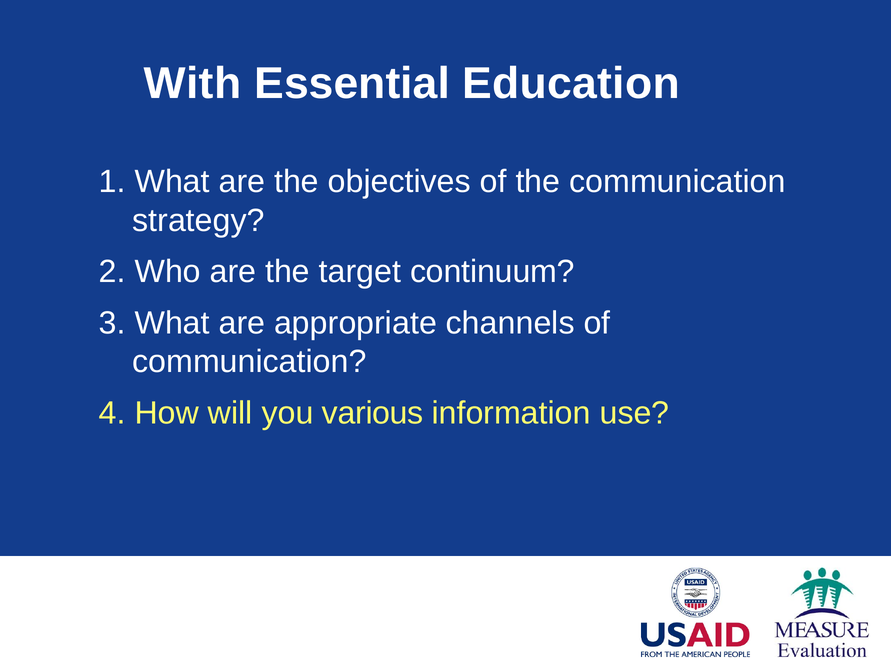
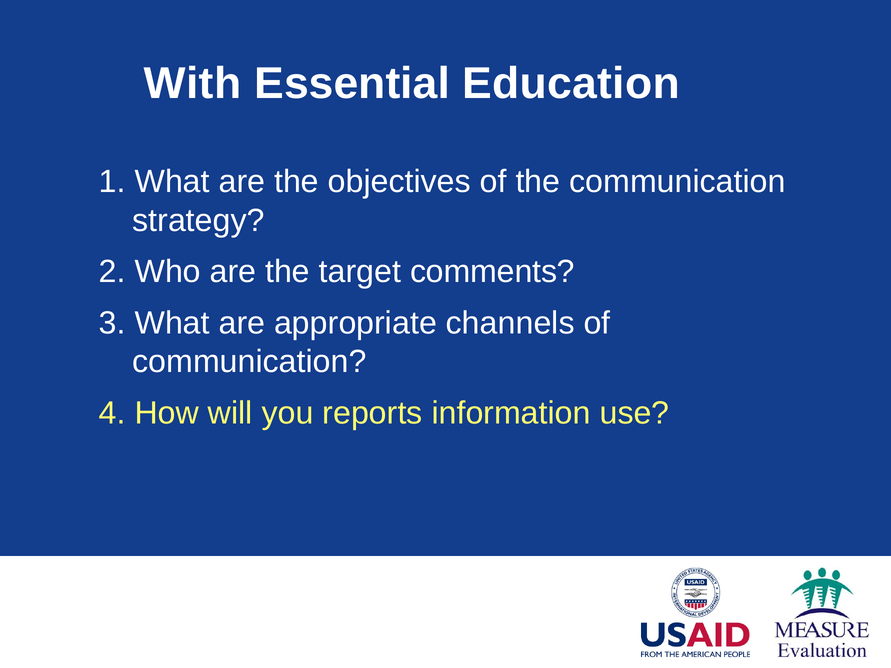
continuum: continuum -> comments
various: various -> reports
